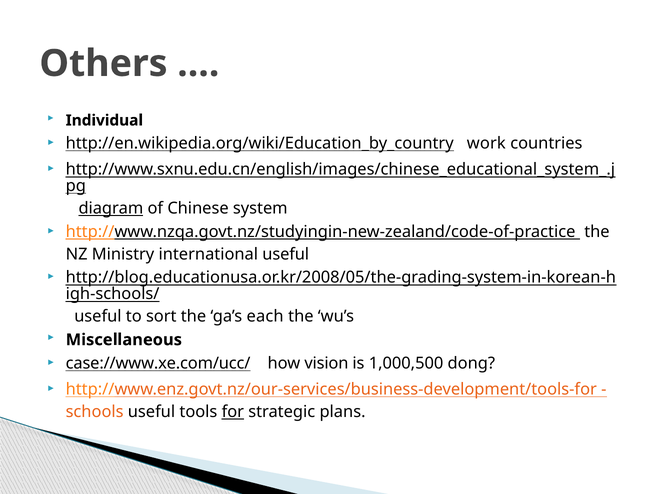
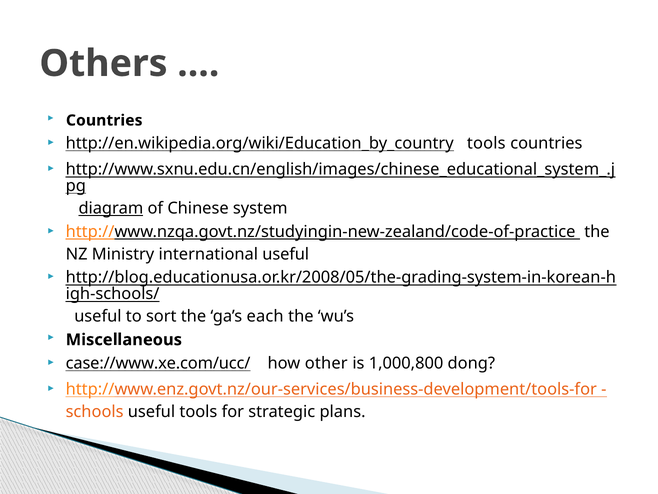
Individual at (104, 120): Individual -> Countries
http://en.wikipedia.org/wiki/Education_by_country work: work -> tools
vision: vision -> other
1,000,500: 1,000,500 -> 1,000,800
for underline: present -> none
